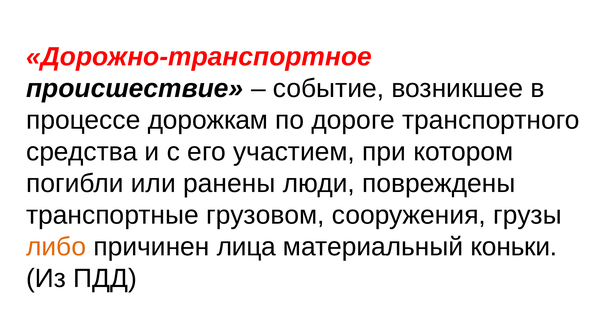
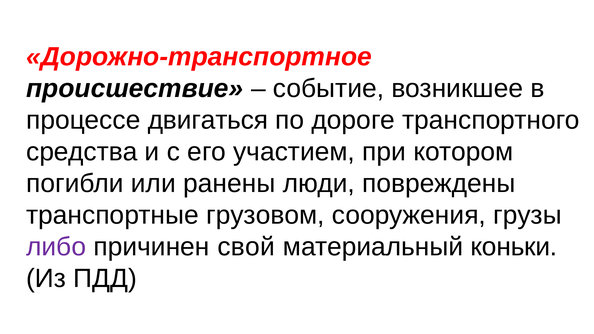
дорожкам: дорожкам -> двигаться
либо colour: orange -> purple
лица: лица -> свой
